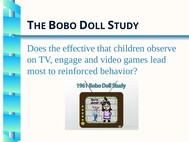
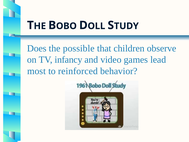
effective: effective -> possible
engage: engage -> infancy
